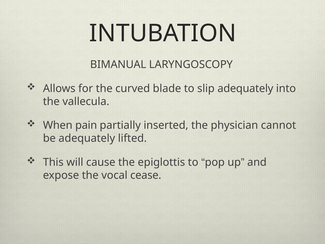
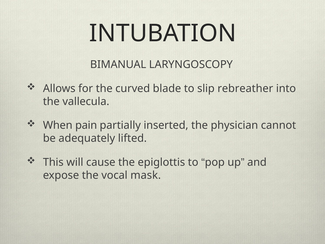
slip adequately: adequately -> rebreather
cease: cease -> mask
